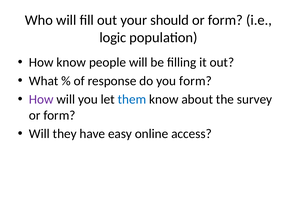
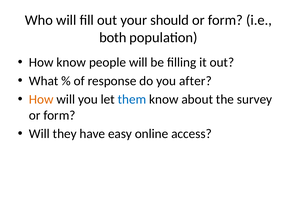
logic: logic -> both
you form: form -> after
How at (41, 99) colour: purple -> orange
